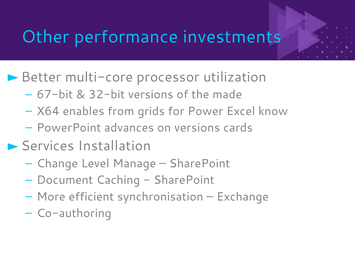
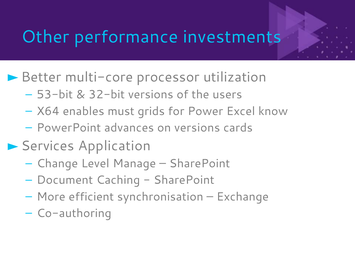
67-bit: 67-bit -> 53-bit
made: made -> users
from: from -> must
Installation: Installation -> Application
